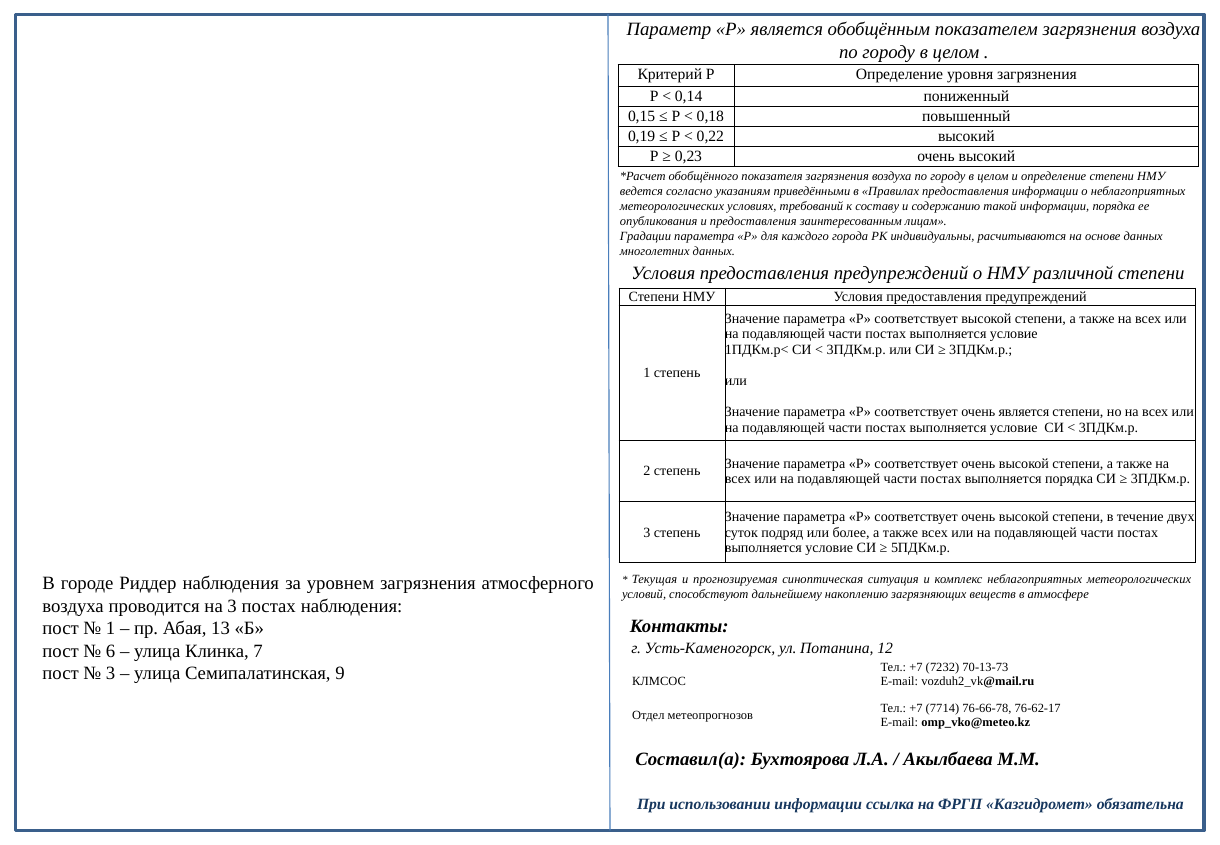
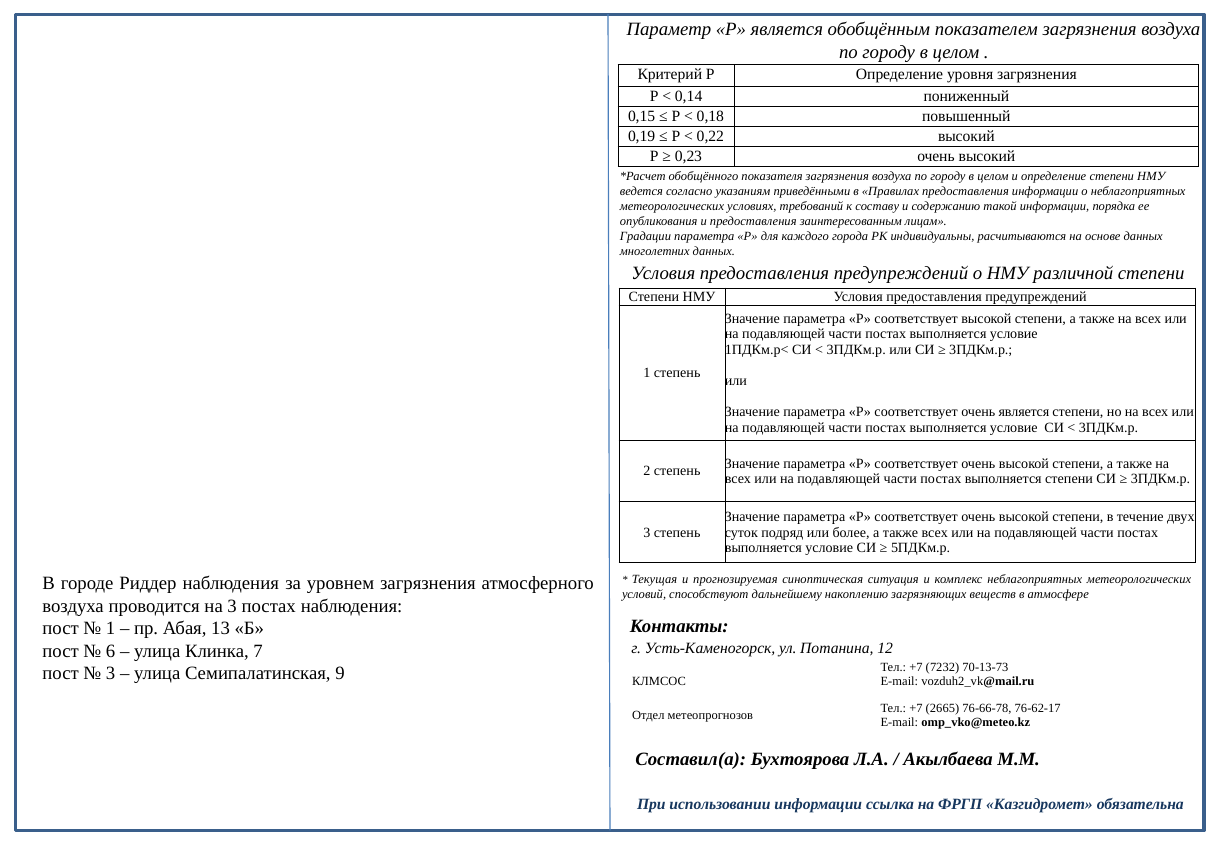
выполняется порядка: порядка -> степени
7714: 7714 -> 2665
